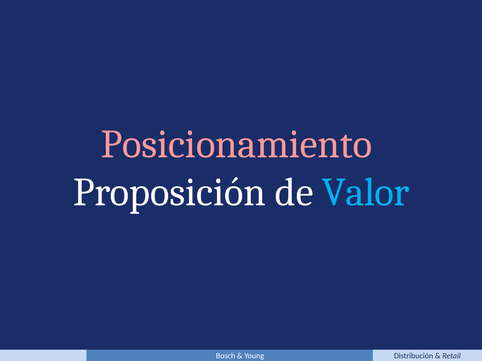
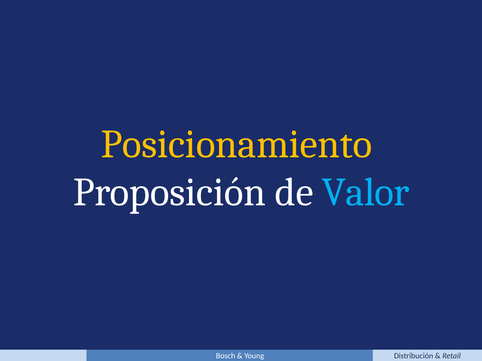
Posicionamiento colour: pink -> yellow
